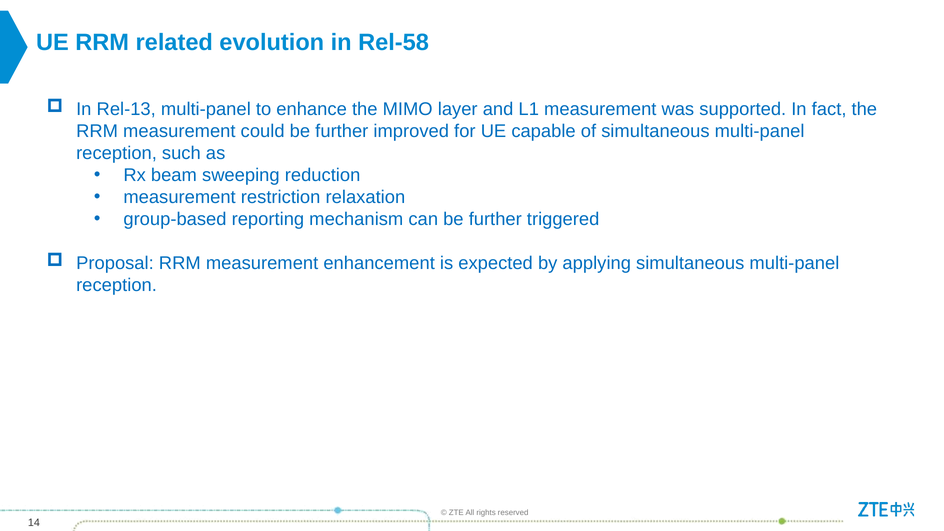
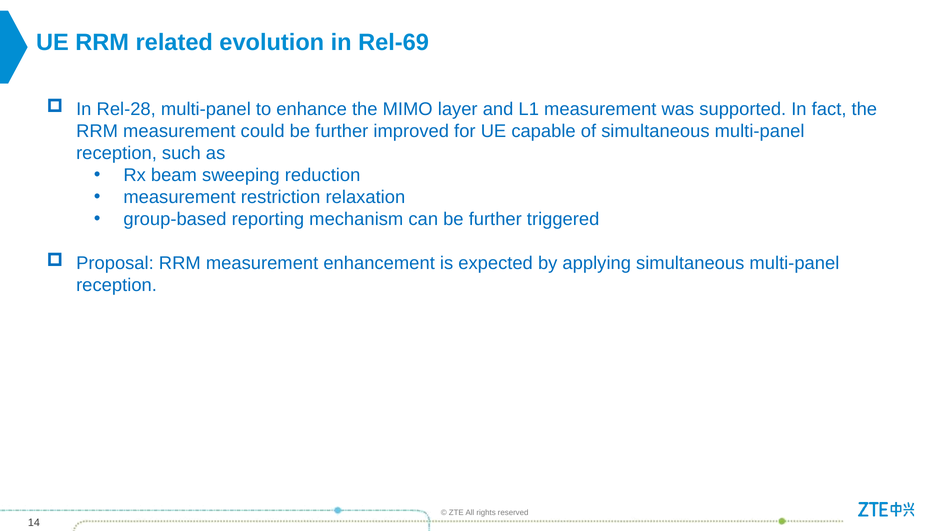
Rel-58: Rel-58 -> Rel-69
Rel-13: Rel-13 -> Rel-28
